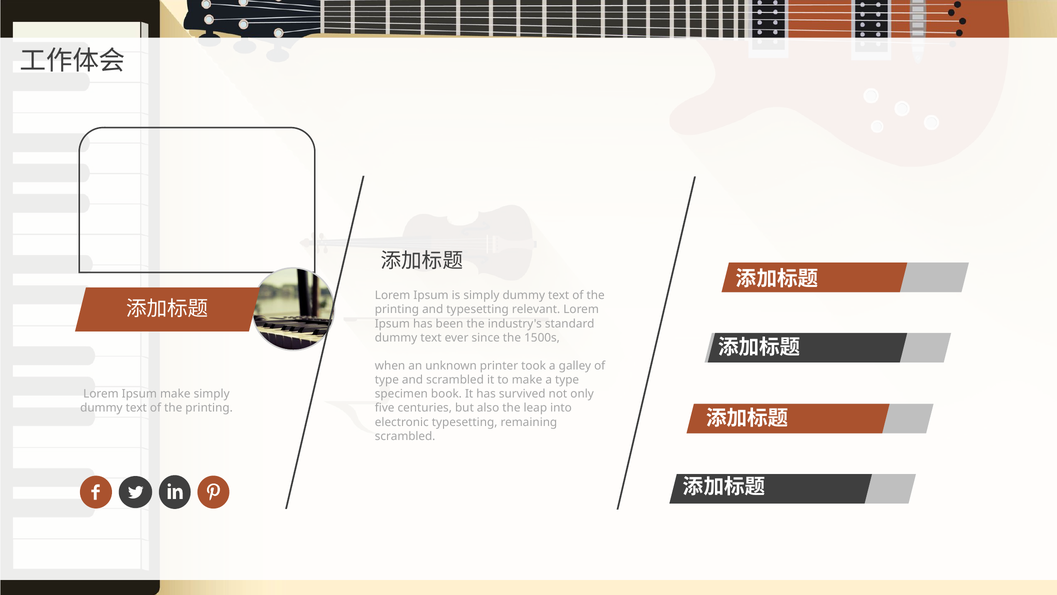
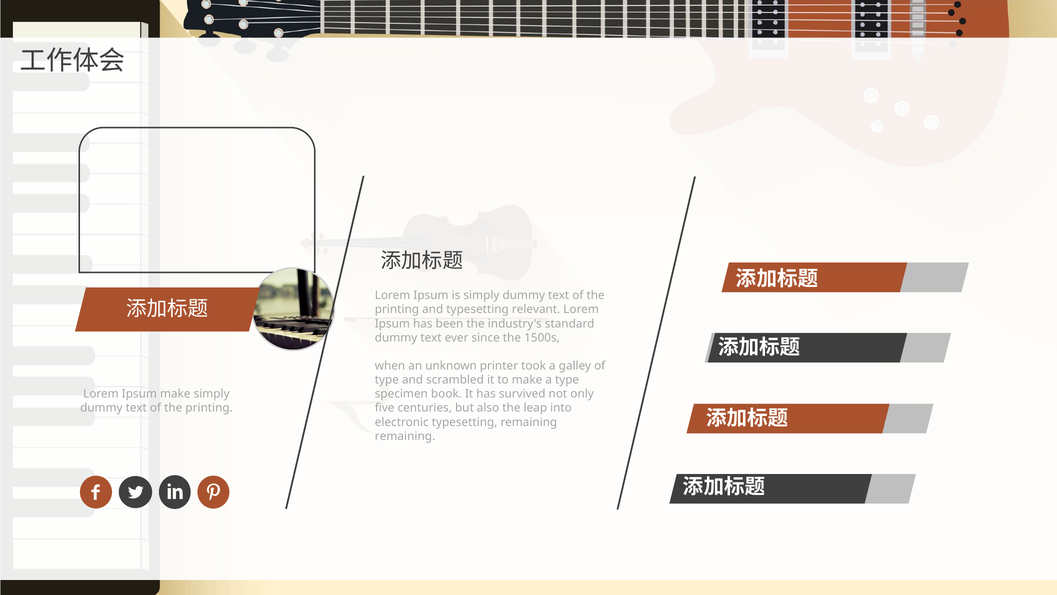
scrambled at (405, 436): scrambled -> remaining
